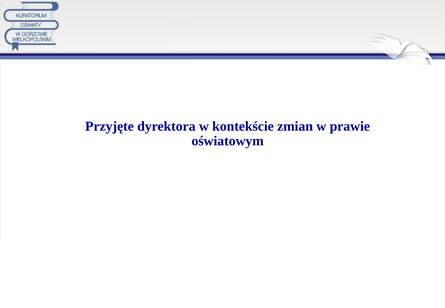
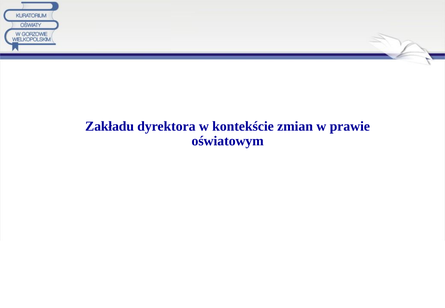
Przyjęte: Przyjęte -> Zakładu
